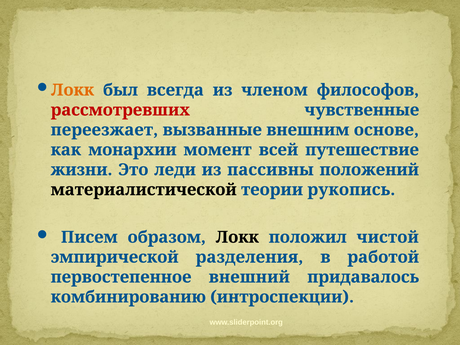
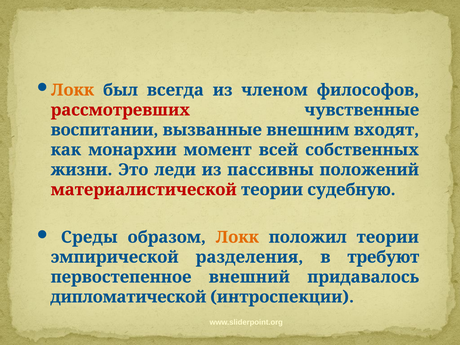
переезжает: переезжает -> воспитании
основе: основе -> входят
путешествие: путешествие -> собственных
материалистической colour: black -> red
рукопись: рукопись -> судебную
Писем: Писем -> Среды
Локк at (237, 237) colour: black -> orange
положил чистой: чистой -> теории
работой: работой -> требуют
комбинированию: комбинированию -> дипломатической
